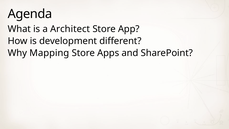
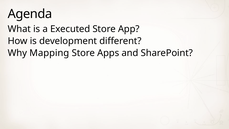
Architect: Architect -> Executed
